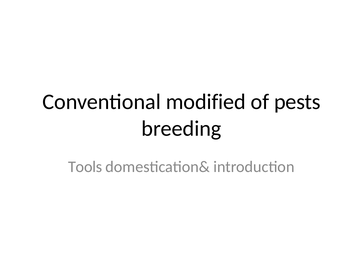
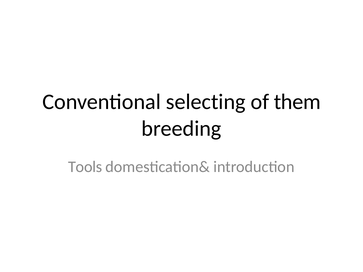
modified: modified -> selecting
pests: pests -> them
